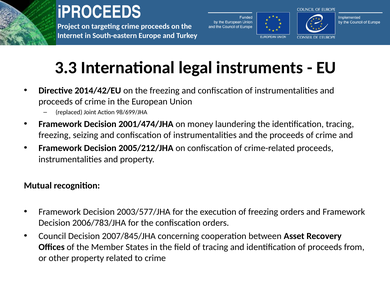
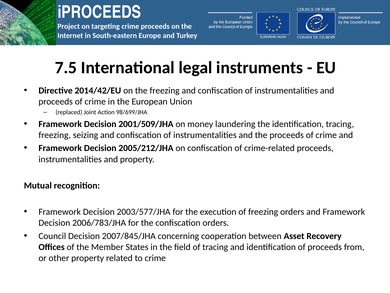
3.3: 3.3 -> 7.5
2001/474/JHA: 2001/474/JHA -> 2001/509/JHA
